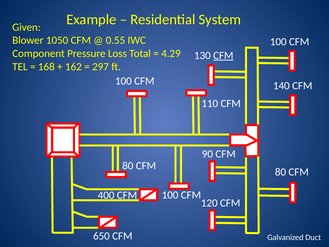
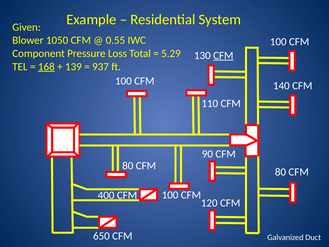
4.29: 4.29 -> 5.29
168 underline: none -> present
162: 162 -> 139
297: 297 -> 937
